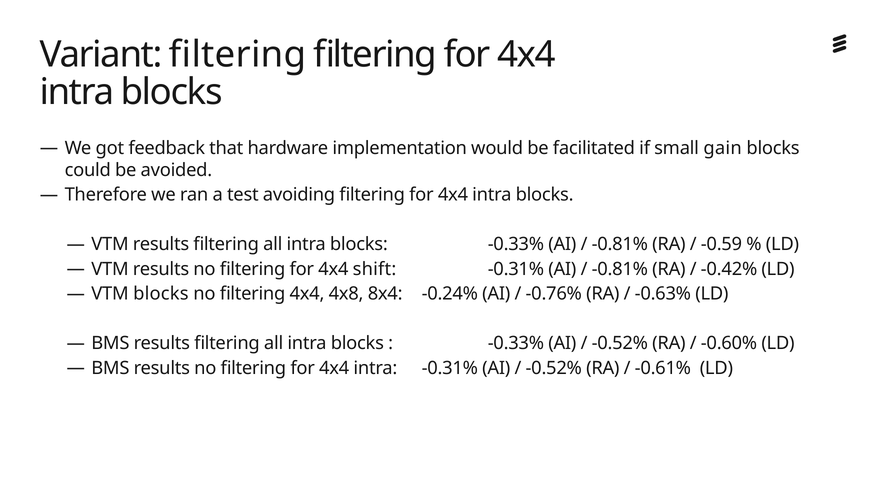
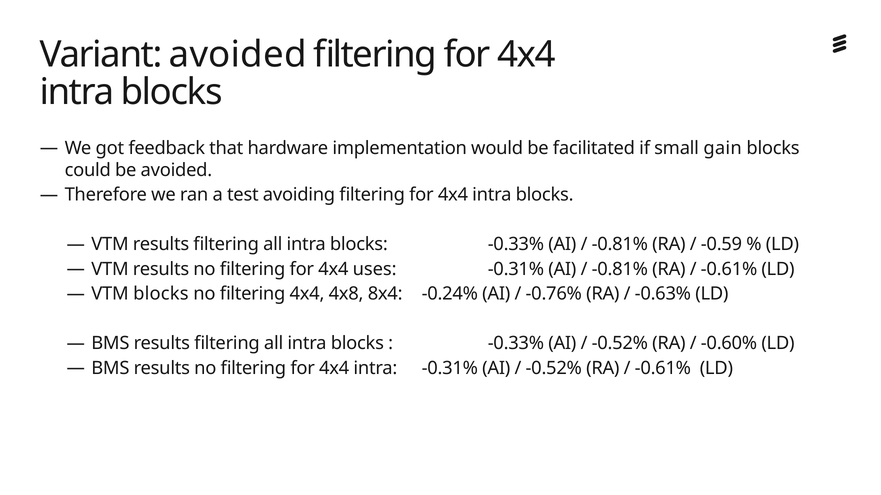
Variant filtering: filtering -> avoided
shift: shift -> uses
-0.42% at (729, 269): -0.42% -> -0.61%
